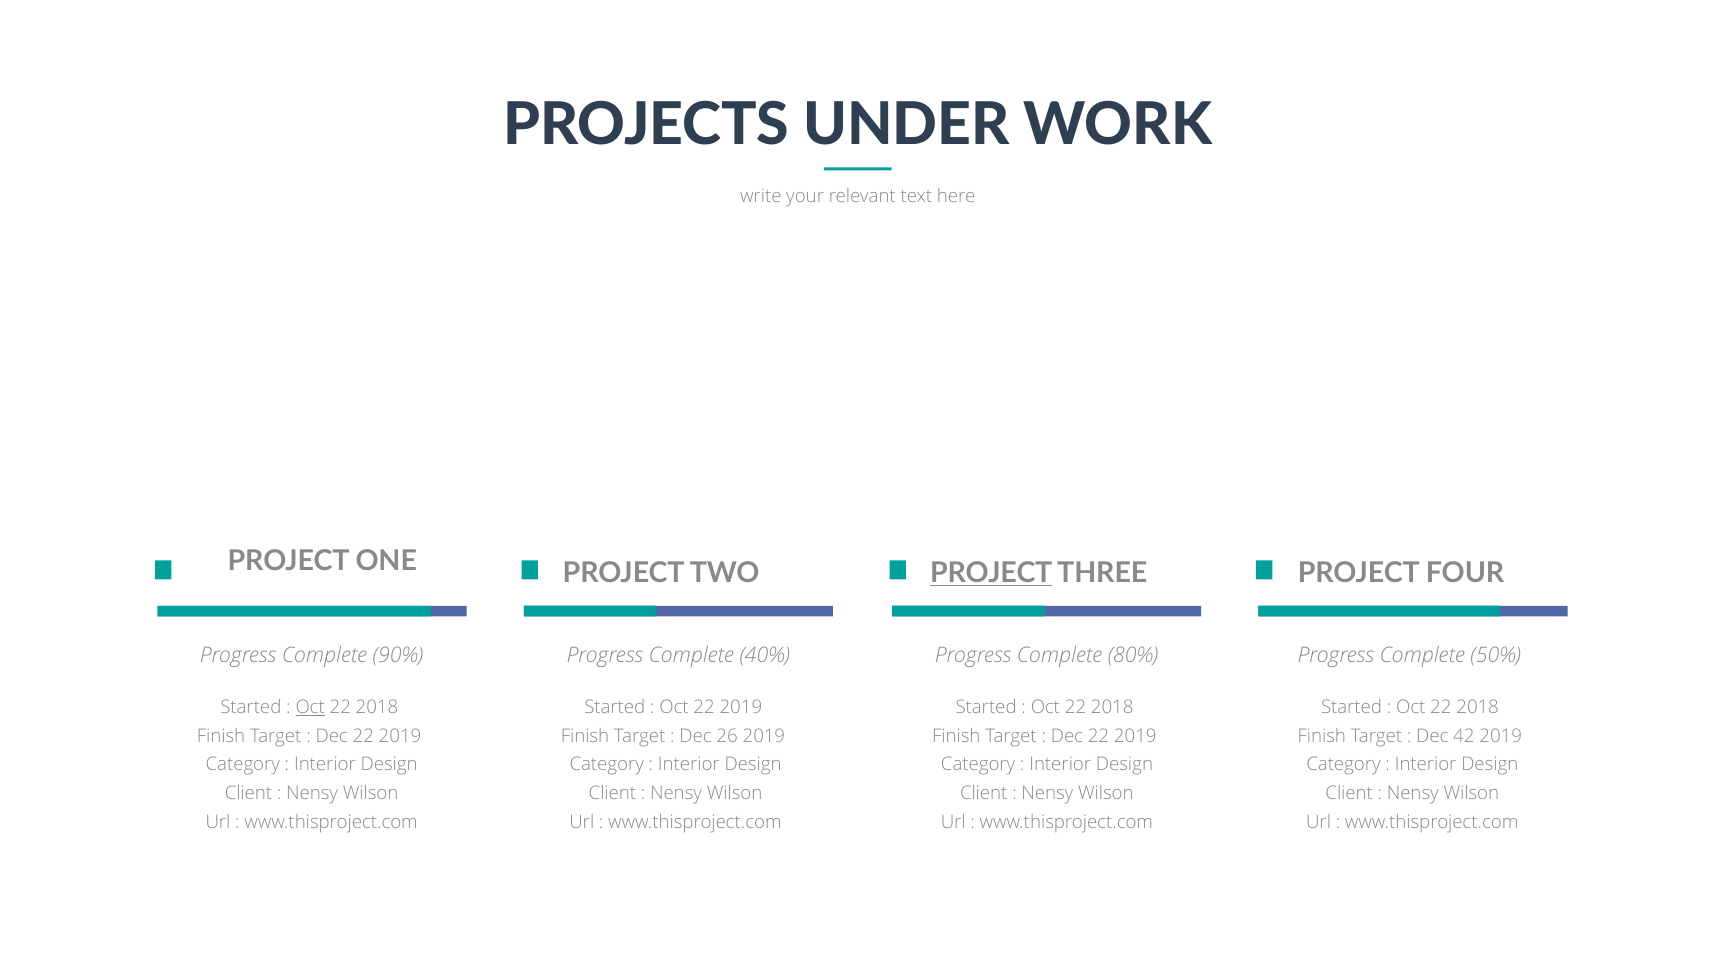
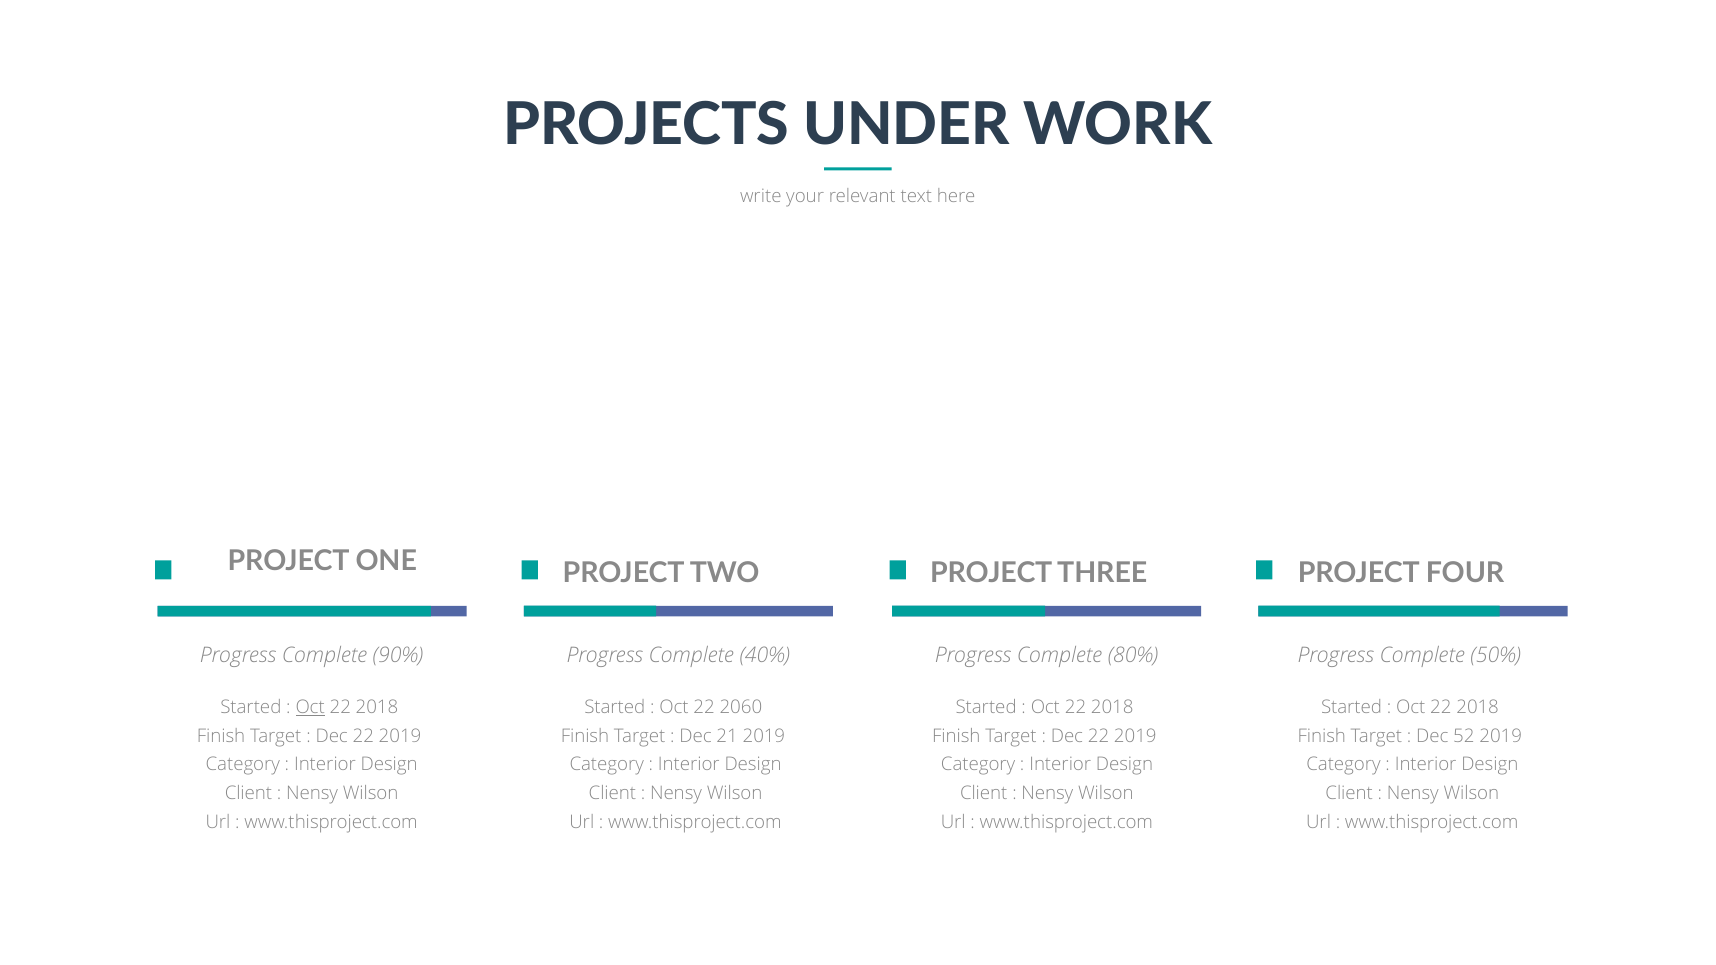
PROJECT at (991, 573) underline: present -> none
Oct 22 2019: 2019 -> 2060
26: 26 -> 21
42: 42 -> 52
